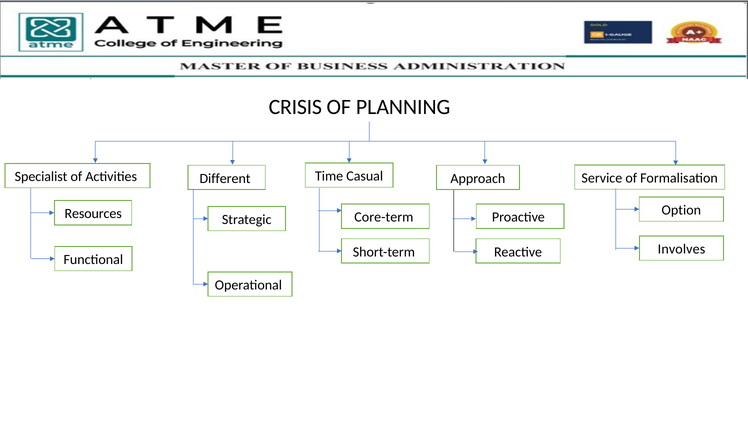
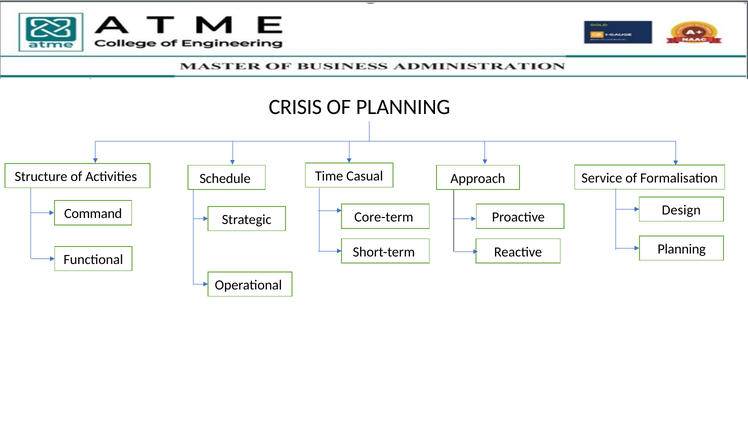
Specialist: Specialist -> Structure
Different: Different -> Schedule
Option: Option -> Design
Resources: Resources -> Command
Reactive Involves: Involves -> Planning
